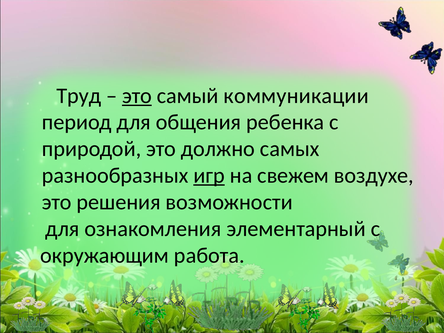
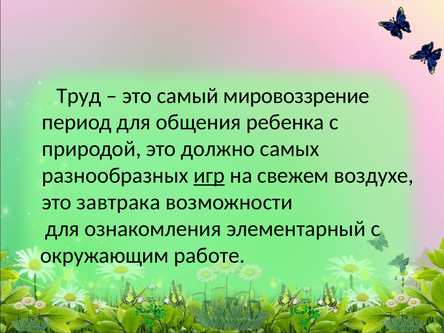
это at (137, 96) underline: present -> none
коммуникации: коммуникации -> мировоззрение
решения: решения -> завтрака
работа: работа -> работе
